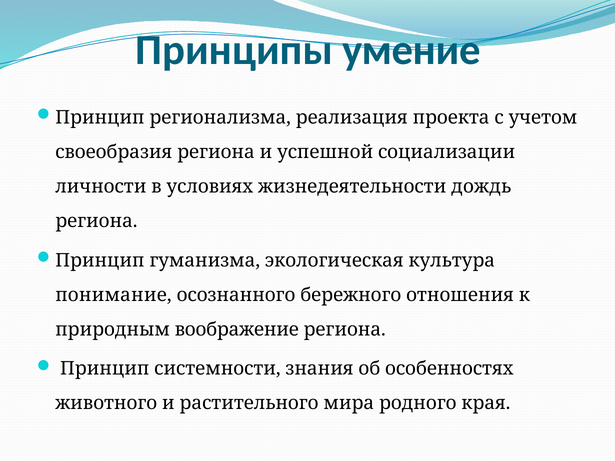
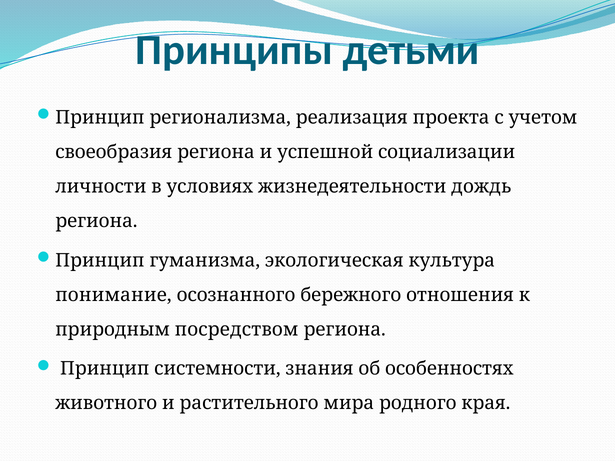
умение: умение -> детьми
воображение: воображение -> посредством
